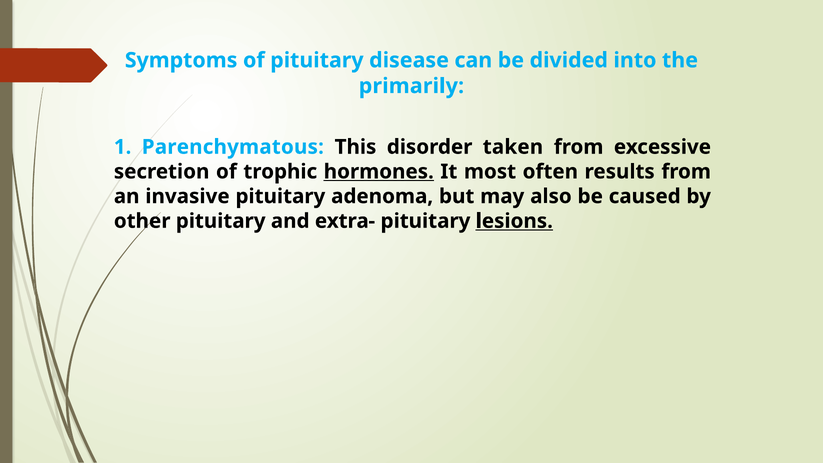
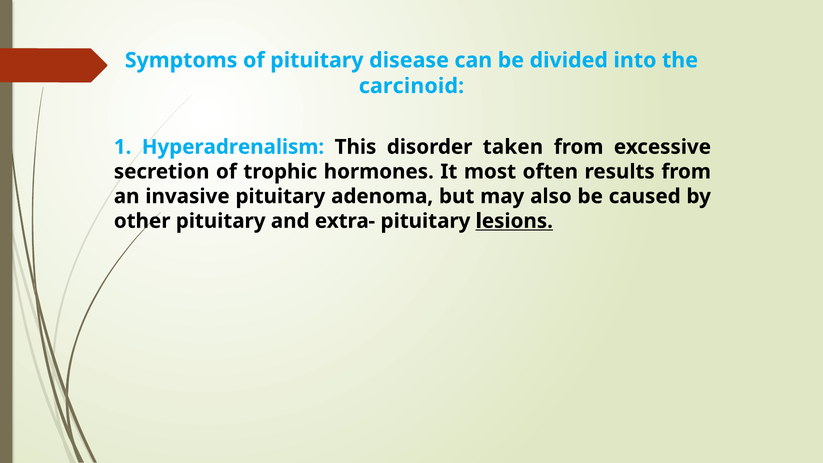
primarily: primarily -> carcinoid
Parenchymatous: Parenchymatous -> Hyperadrenalism
hormones underline: present -> none
